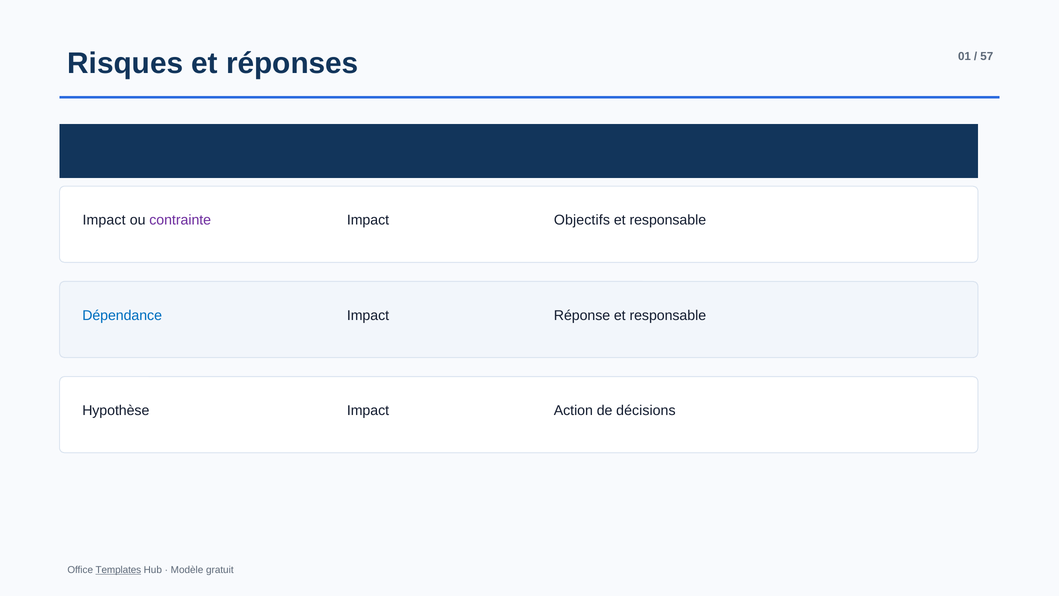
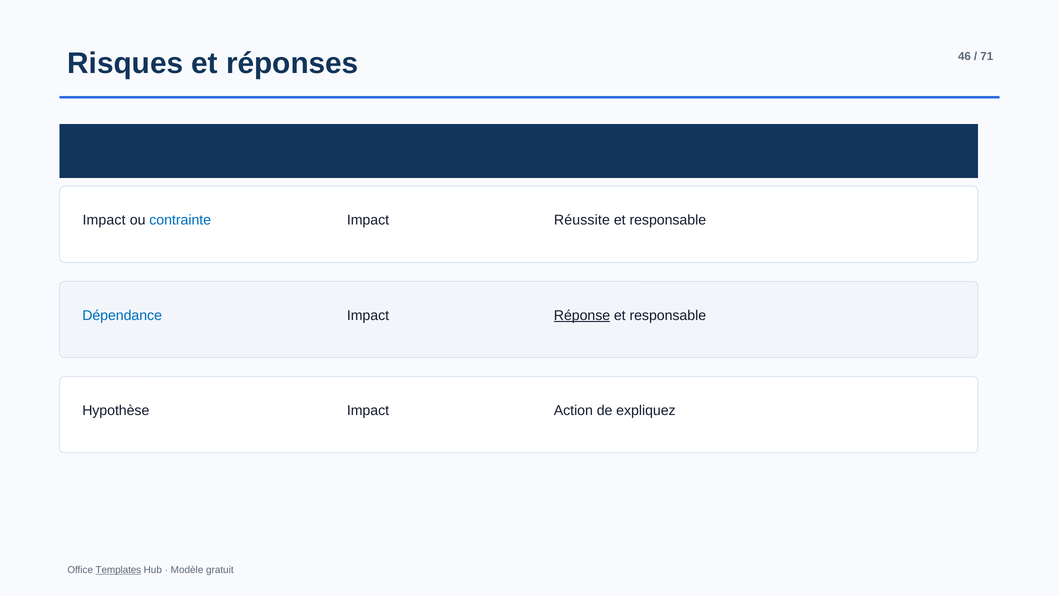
01: 01 -> 46
57: 57 -> 71
contrainte colour: purple -> blue
Objectifs: Objectifs -> Réussite
Réponse underline: none -> present
décisions: décisions -> expliquez
